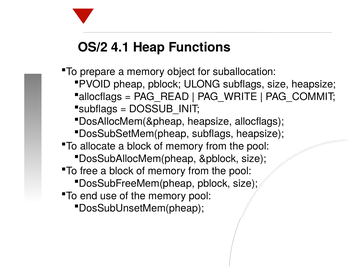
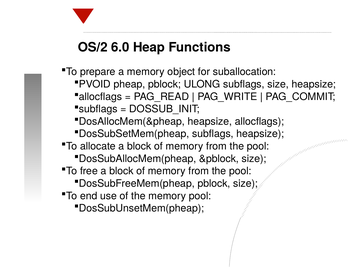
4.1: 4.1 -> 6.0
